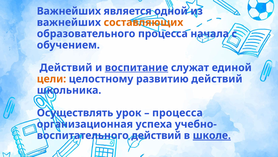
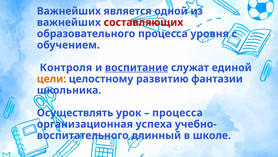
составляющих colour: orange -> red
начала: начала -> уровня
Действий at (66, 67): Действий -> Контроля
развитию действий: действий -> фантазии
действий at (156, 135): действий -> длинный
школе underline: present -> none
